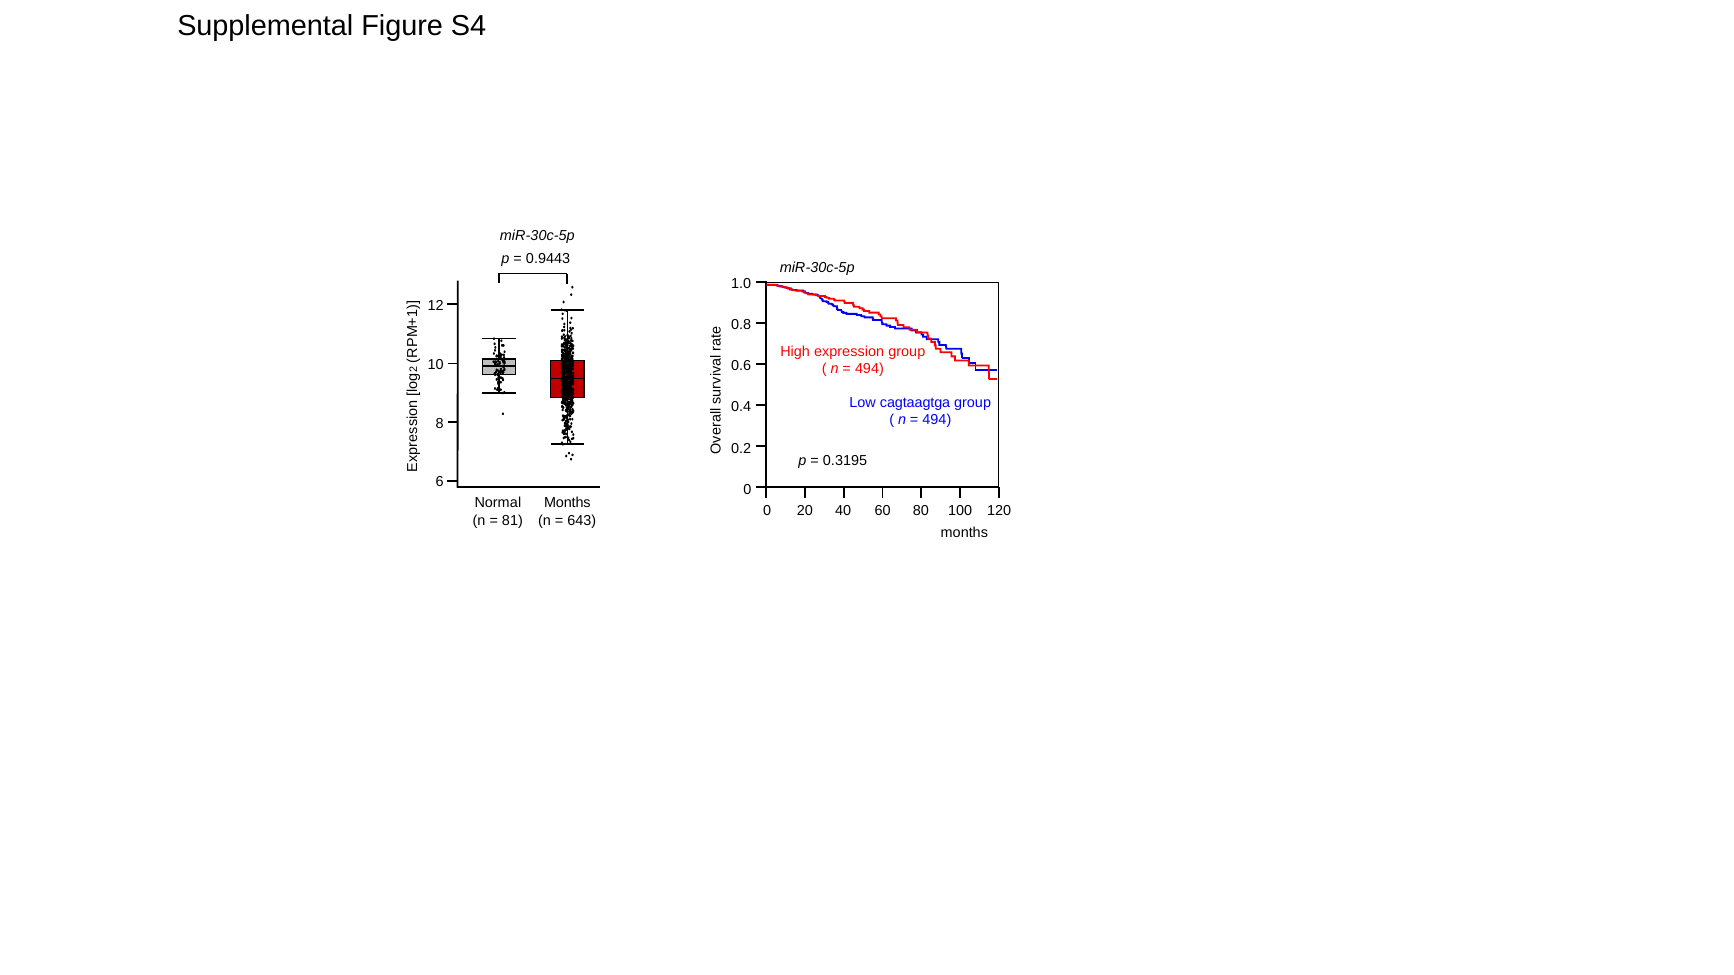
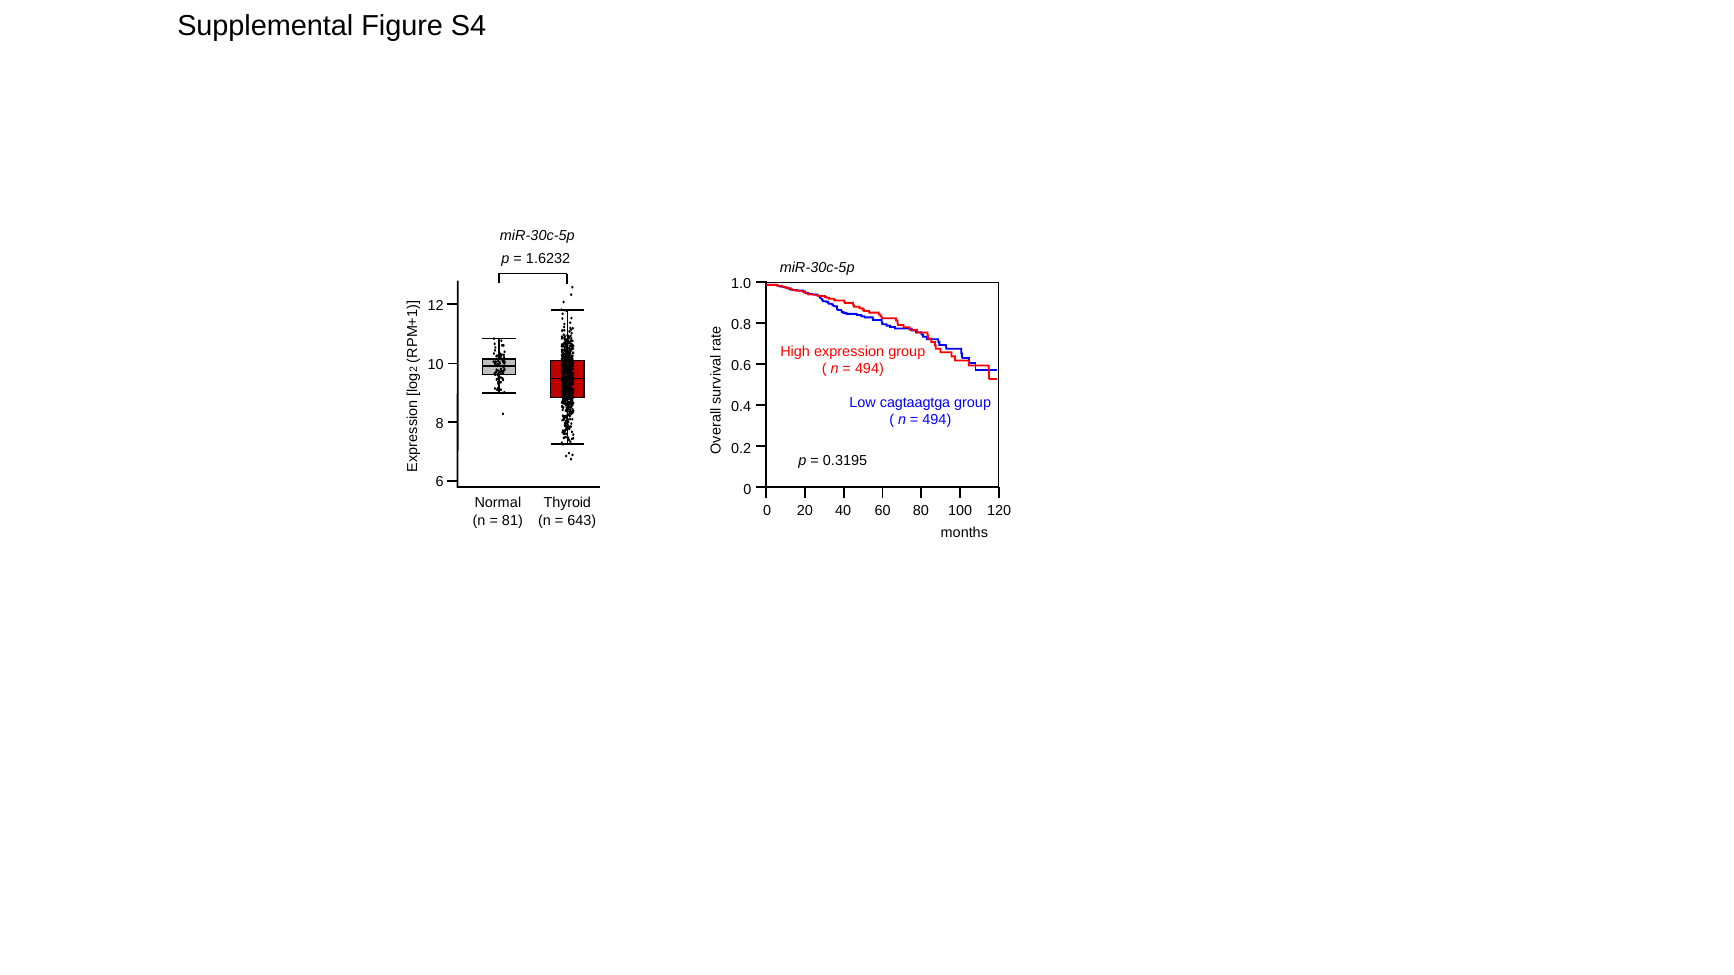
0.9443: 0.9443 -> 1.6232
Months at (567, 503): Months -> Thyroid
